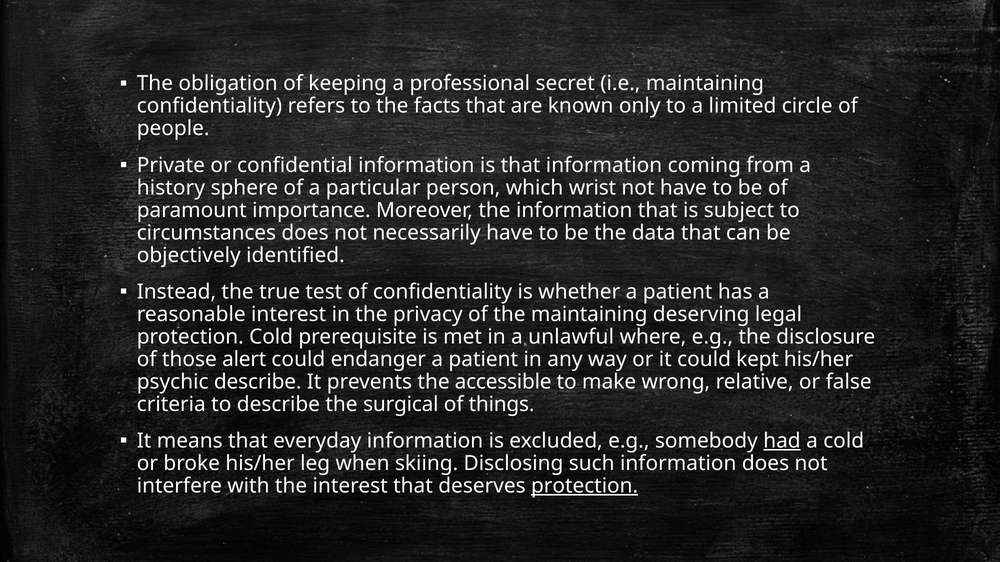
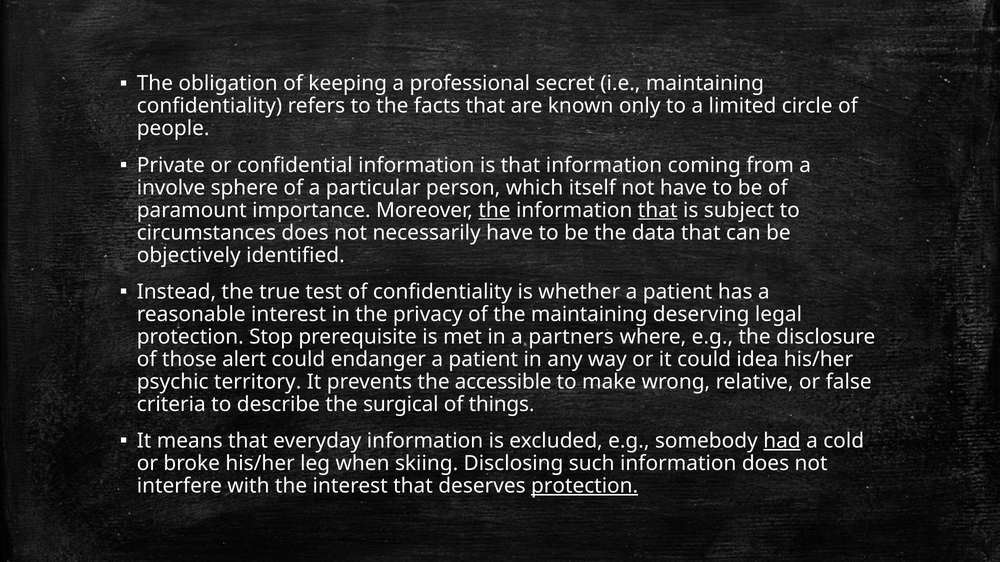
history: history -> involve
wrist: wrist -> itself
the at (495, 210) underline: none -> present
that at (658, 210) underline: none -> present
protection Cold: Cold -> Stop
unlawful: unlawful -> partners
kept: kept -> idea
psychic describe: describe -> territory
